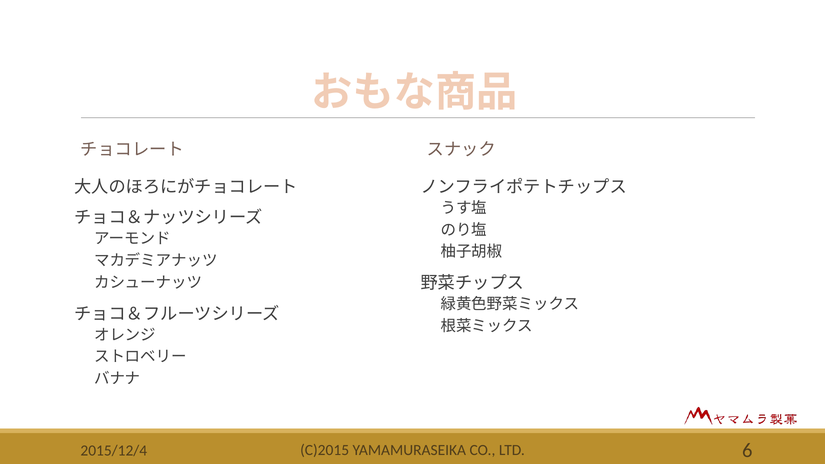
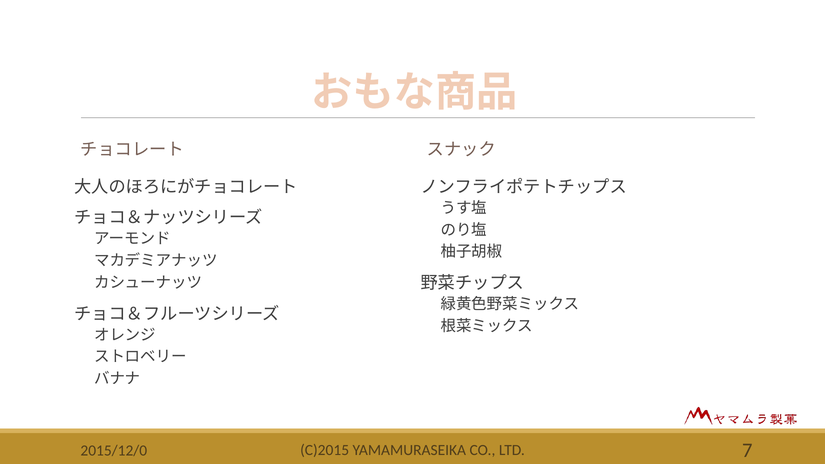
6: 6 -> 7
2015/12/4: 2015/12/4 -> 2015/12/0
